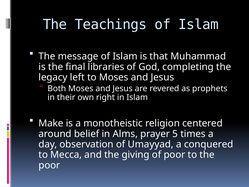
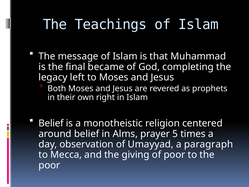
libraries: libraries -> became
Make at (51, 123): Make -> Belief
conquered: conquered -> paragraph
